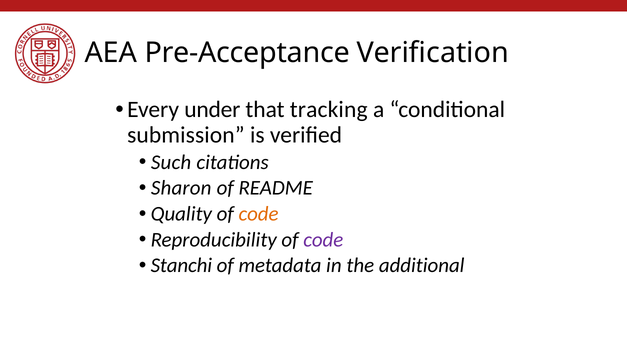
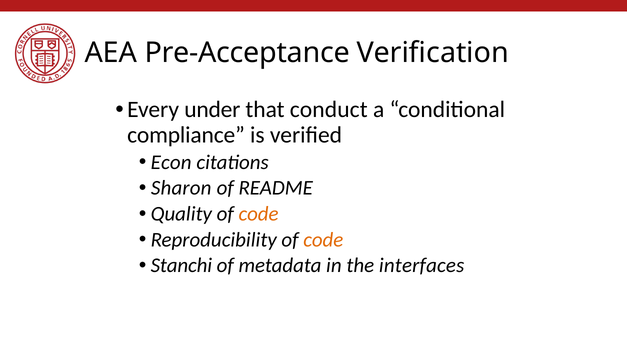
tracking: tracking -> conduct
submission: submission -> compliance
Such: Such -> Econ
code at (323, 240) colour: purple -> orange
additional: additional -> interfaces
